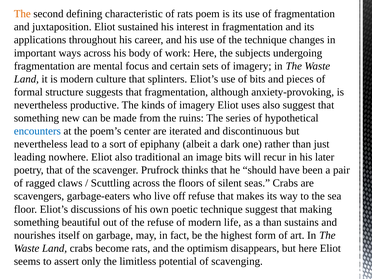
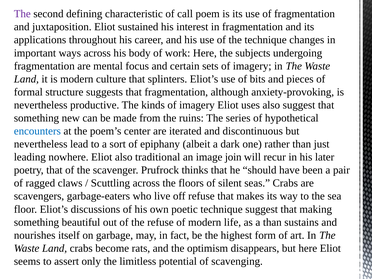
The at (22, 14) colour: orange -> purple
of rats: rats -> call
image bits: bits -> join
